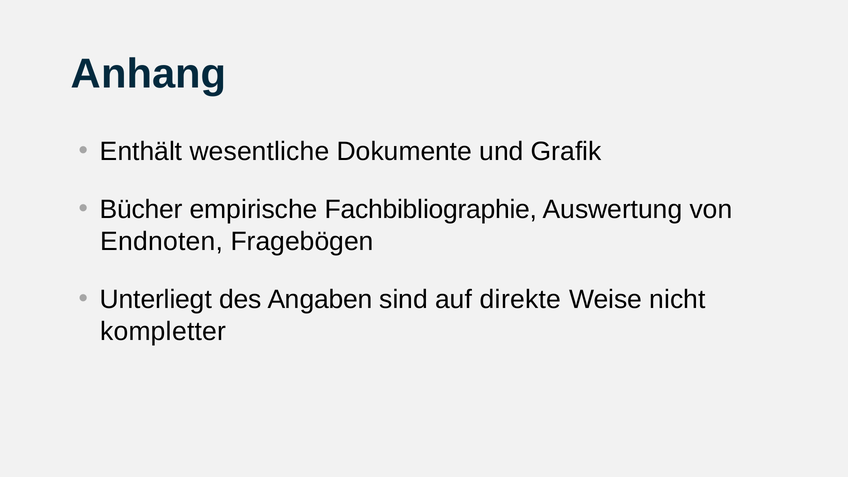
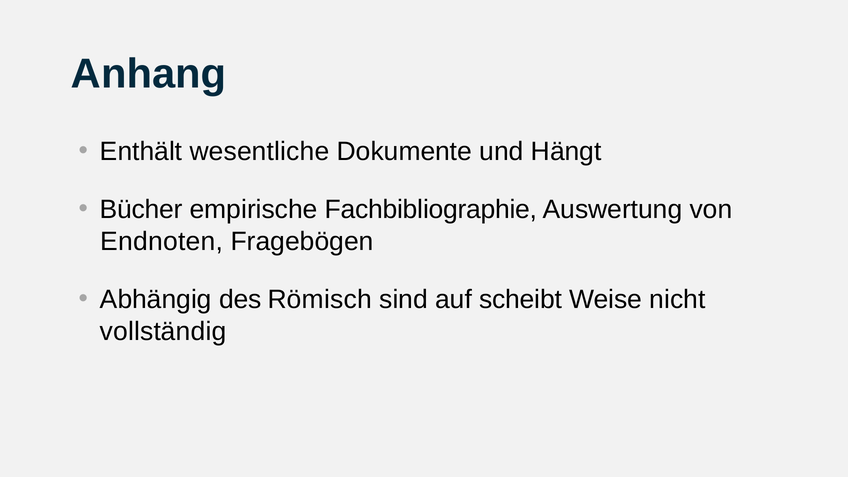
Grafik: Grafik -> Hängt
Unterliegt: Unterliegt -> Abhängig
Angaben: Angaben -> Römisch
direkte: direkte -> scheibt
kompletter: kompletter -> vollständig
